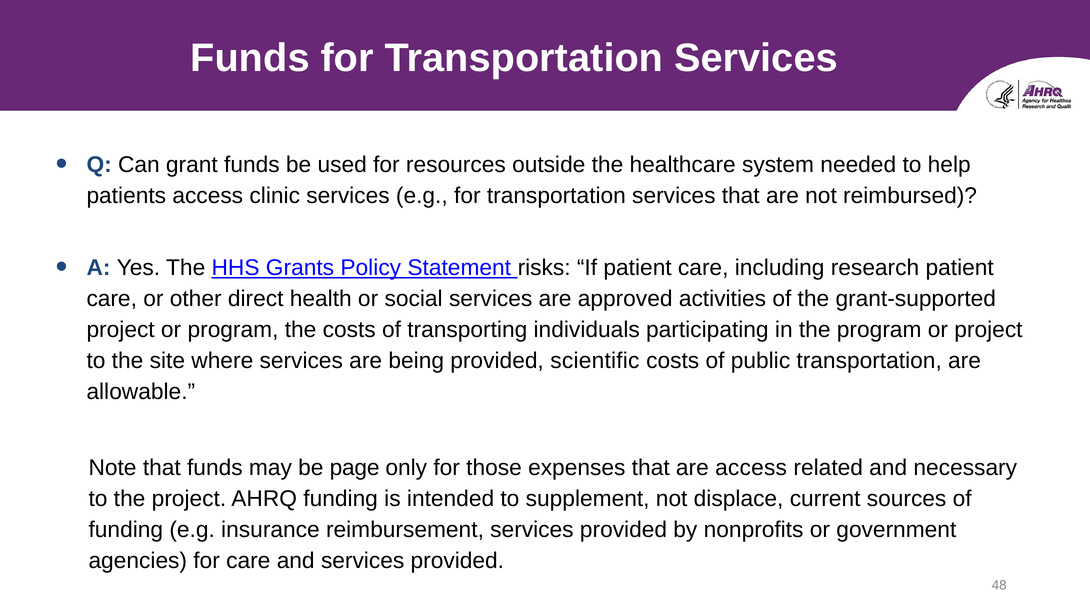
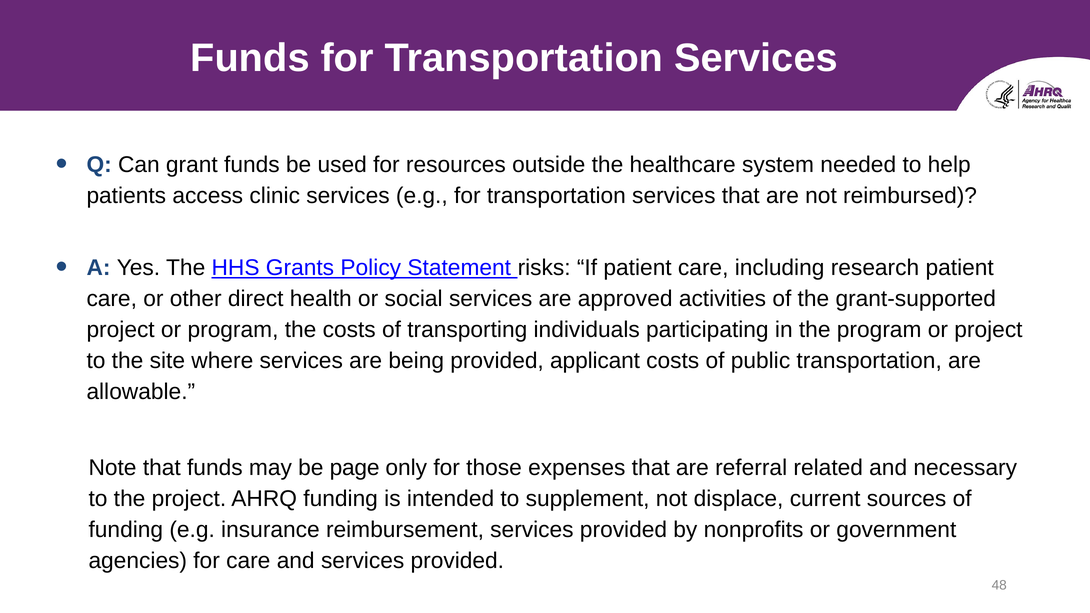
scientific: scientific -> applicant
are access: access -> referral
